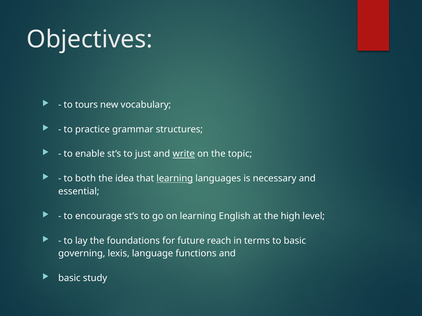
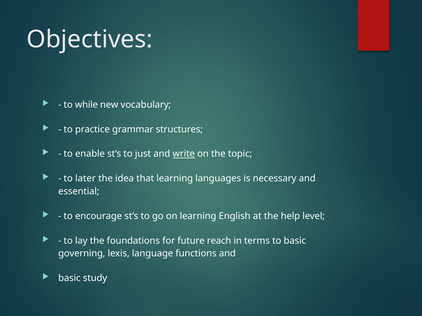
tours: tours -> while
both: both -> later
learning at (175, 179) underline: present -> none
high: high -> help
